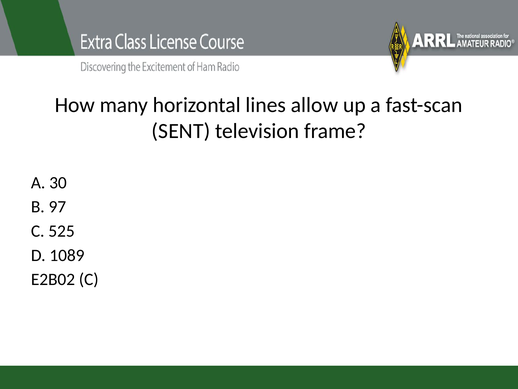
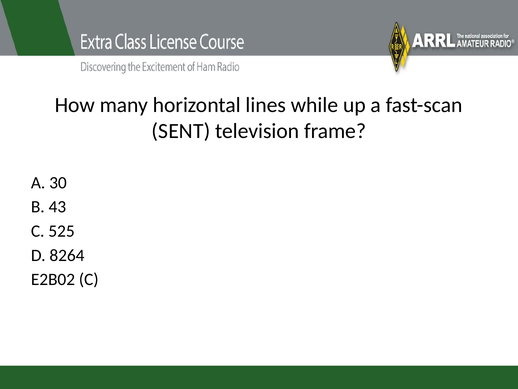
allow: allow -> while
97: 97 -> 43
1089: 1089 -> 8264
